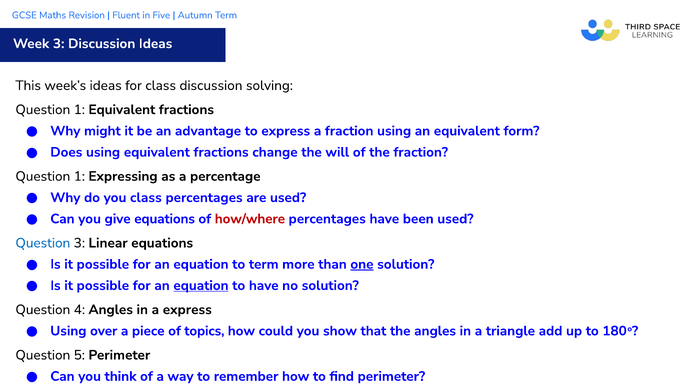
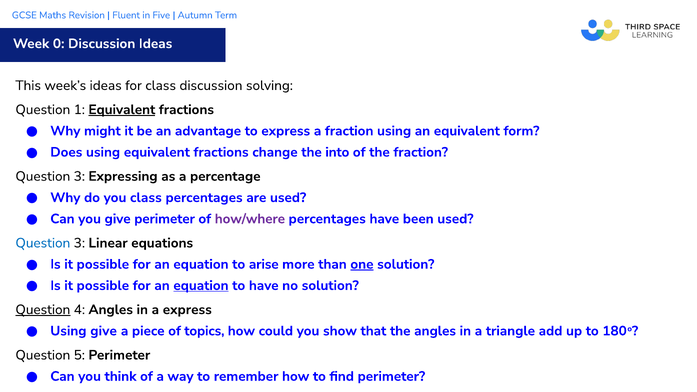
Week 3: 3 -> 0
Equivalent at (122, 110) underline: none -> present
will: will -> into
1 at (79, 176): 1 -> 3
give equations: equations -> perimeter
how/where colour: red -> purple
to term: term -> arise
Question at (43, 310) underline: none -> present
Using over: over -> give
